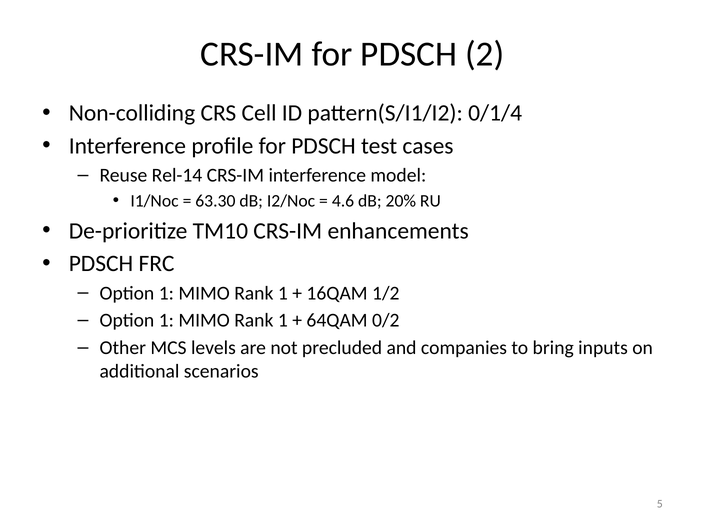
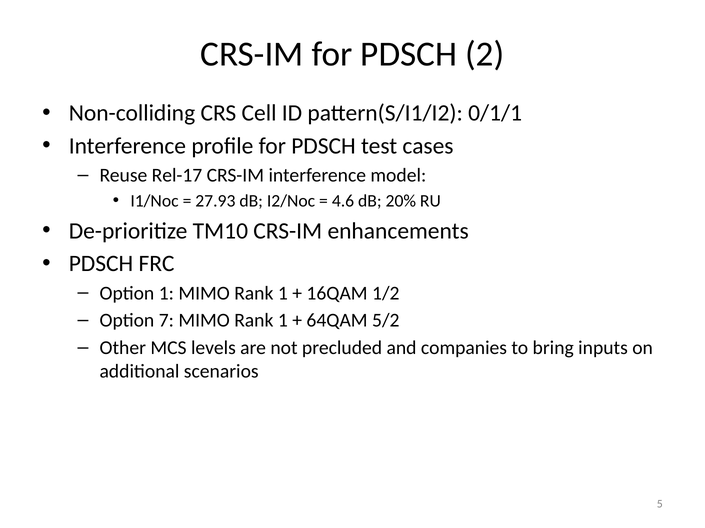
0/1/4: 0/1/4 -> 0/1/1
Rel-14: Rel-14 -> Rel-17
63.30: 63.30 -> 27.93
1 at (166, 321): 1 -> 7
0/2: 0/2 -> 5/2
